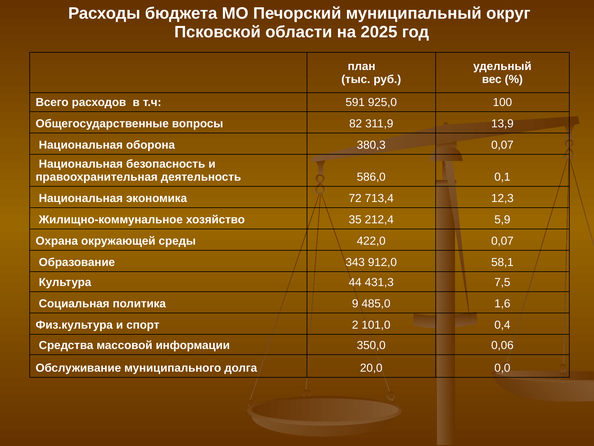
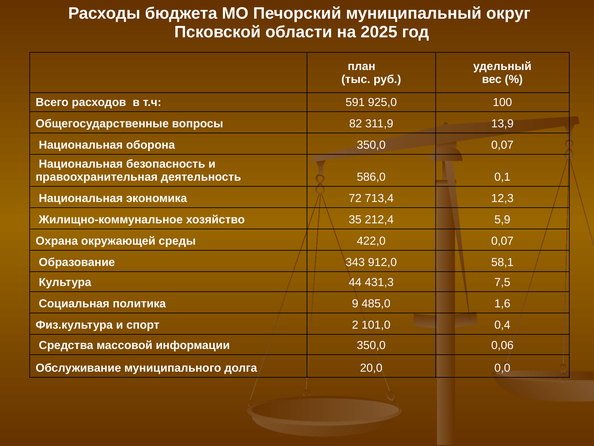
оборона 380,3: 380,3 -> 350,0
